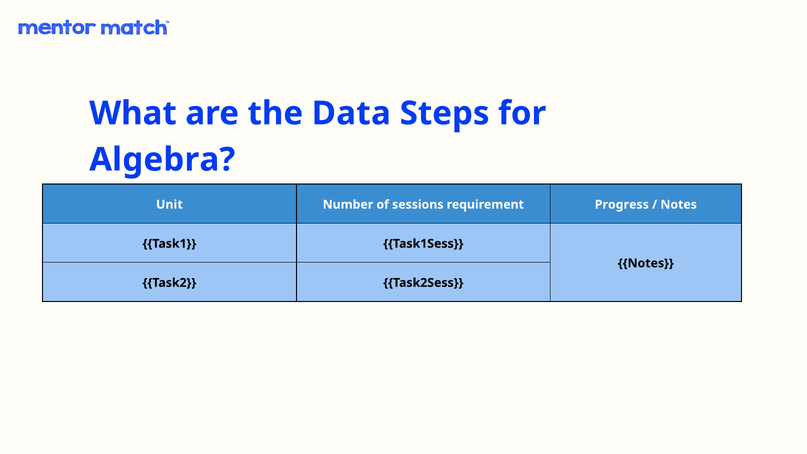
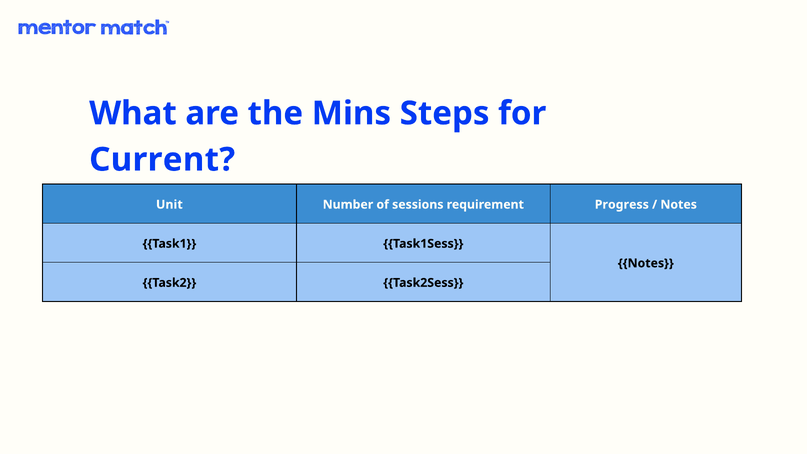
Data: Data -> Mins
Algebra: Algebra -> Current
